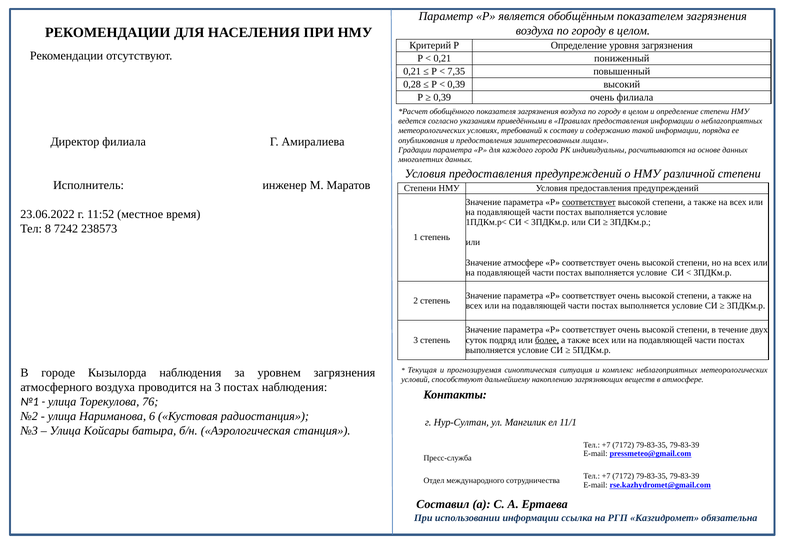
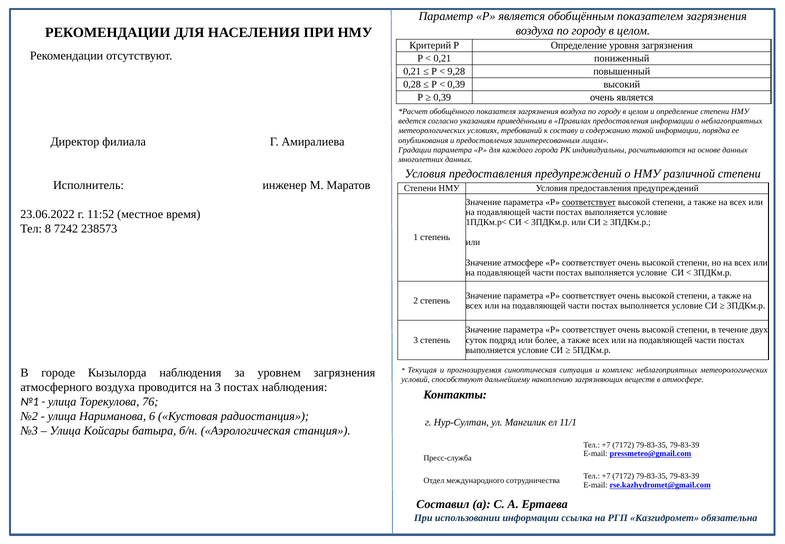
7,35: 7,35 -> 9,28
очень филиала: филиала -> является
более underline: present -> none
